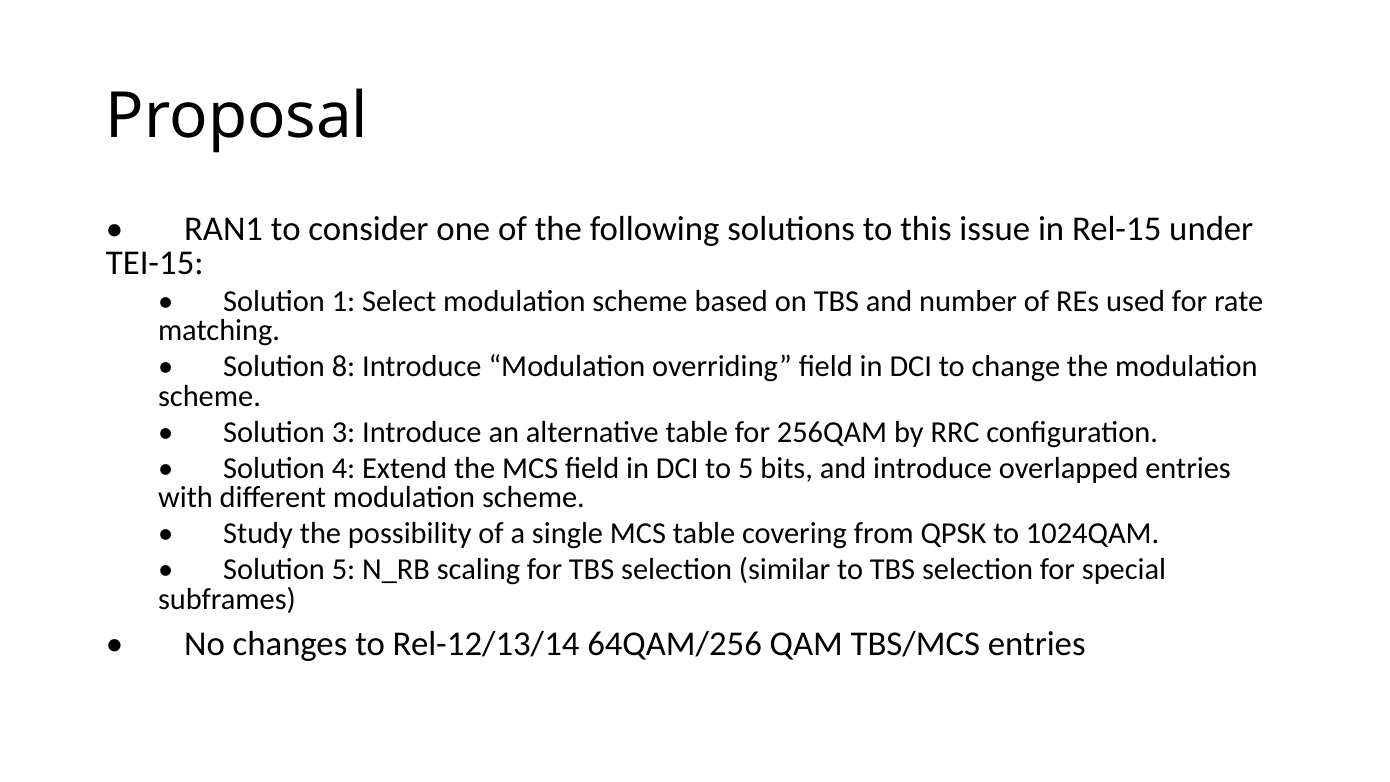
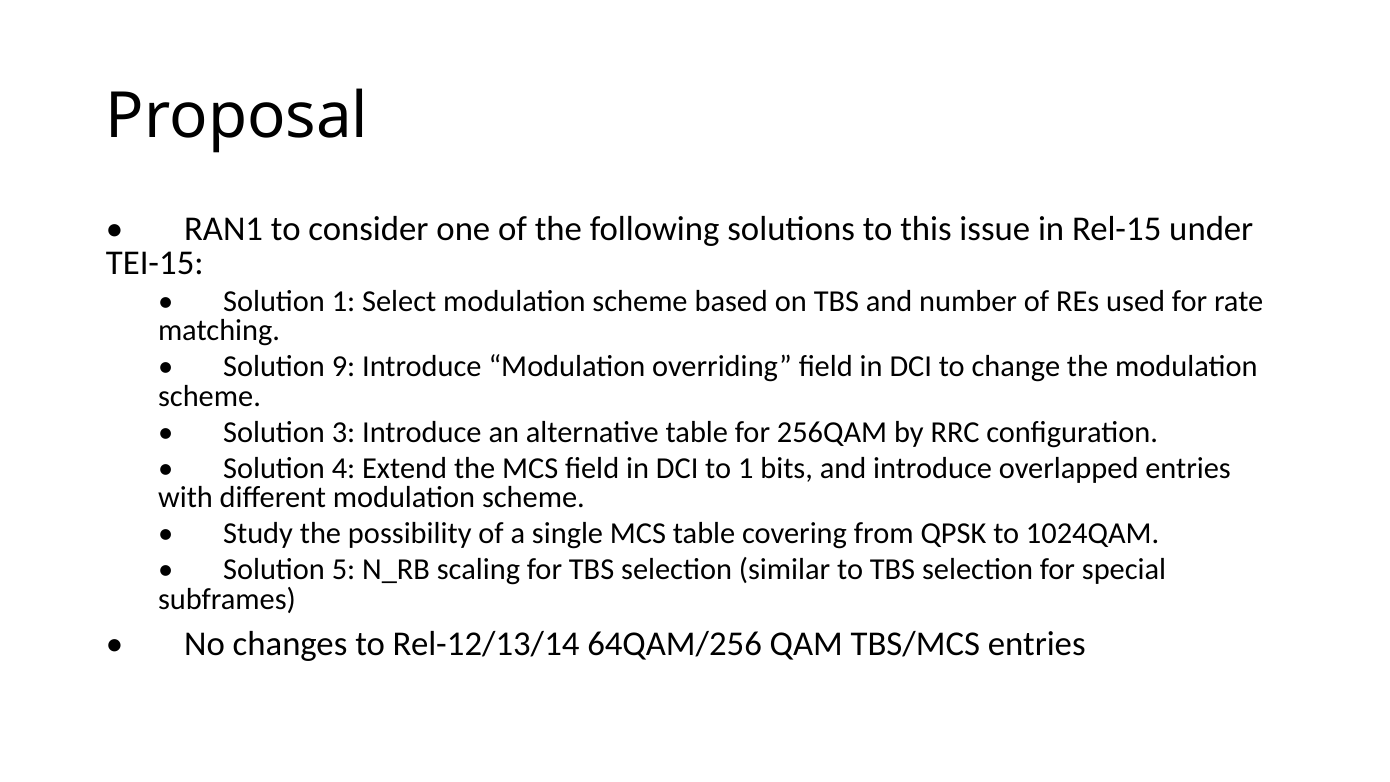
8: 8 -> 9
to 5: 5 -> 1
